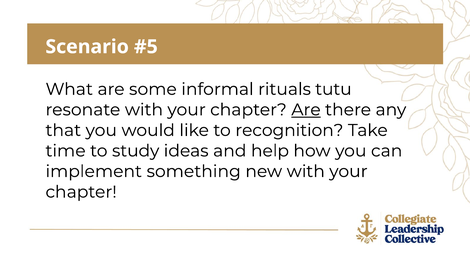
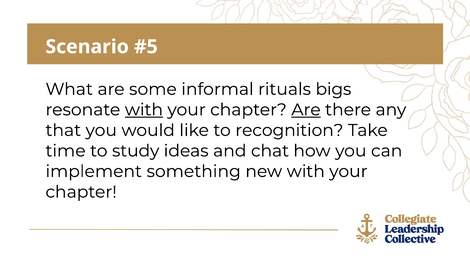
tutu: tutu -> bigs
with at (144, 110) underline: none -> present
help: help -> chat
